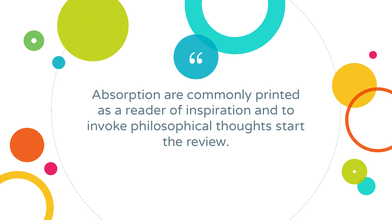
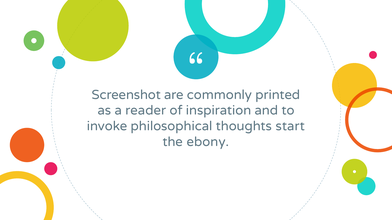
Absorption: Absorption -> Screenshot
review: review -> ebony
